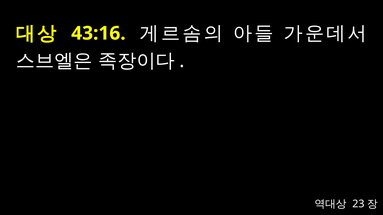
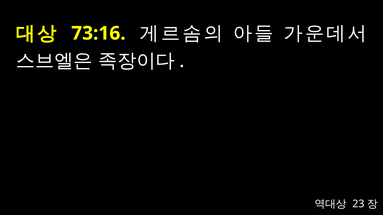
43:16: 43:16 -> 73:16
